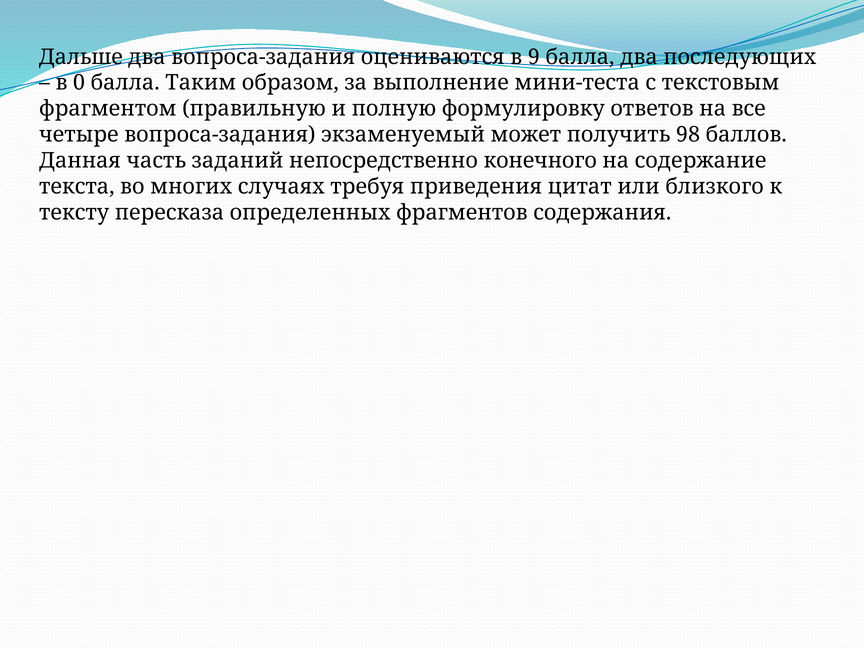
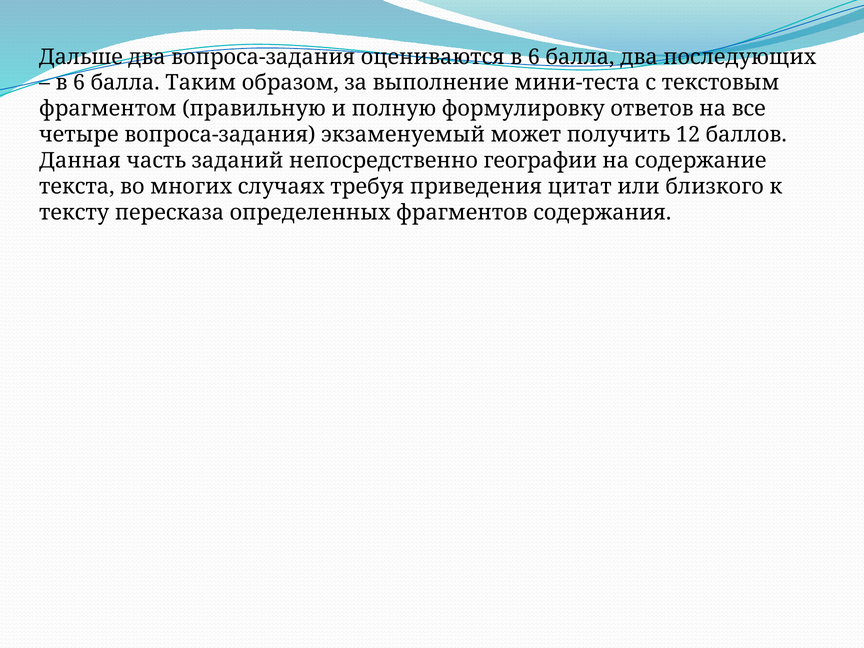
оцениваются в 9: 9 -> 6
0 at (79, 83): 0 -> 6
98: 98 -> 12
конечного: конечного -> географии
